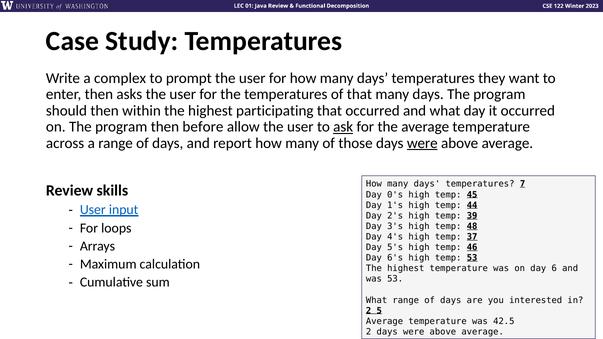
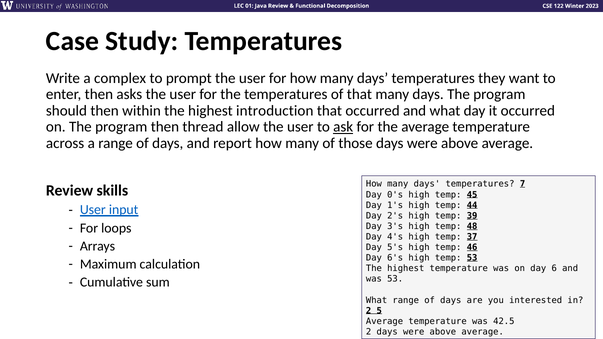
participating: participating -> introduction
before: before -> thread
were at (422, 143) underline: present -> none
